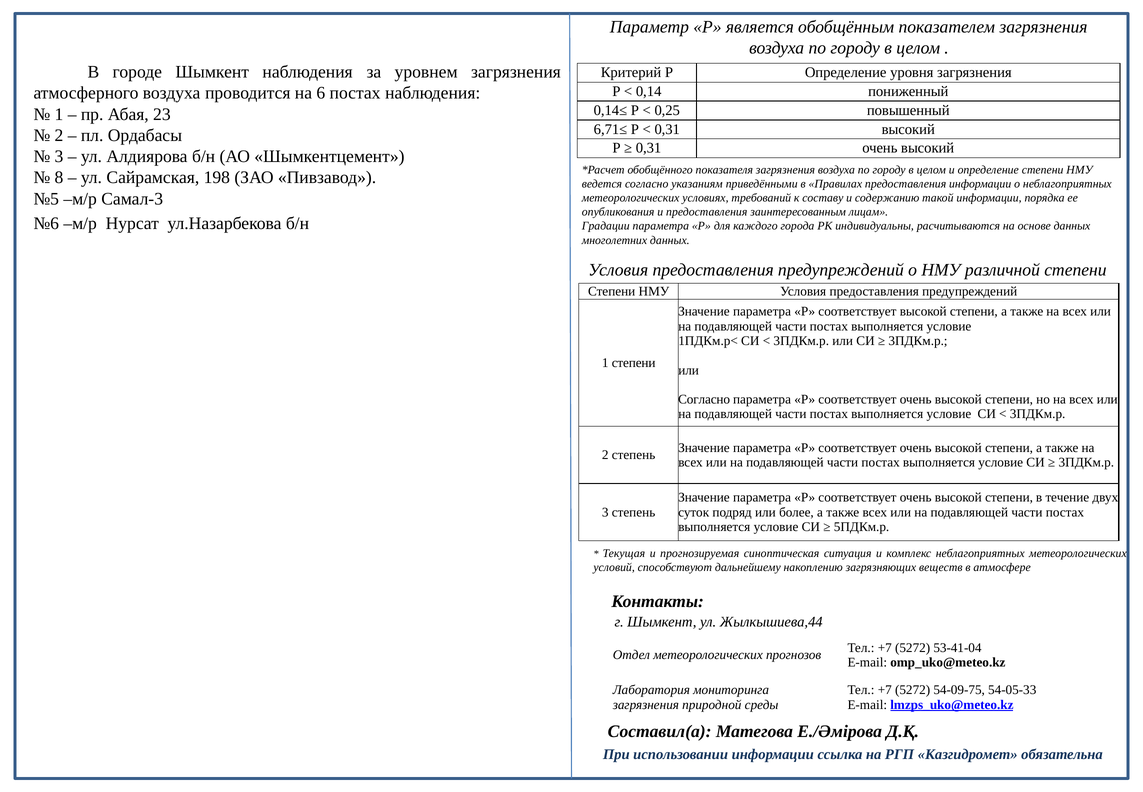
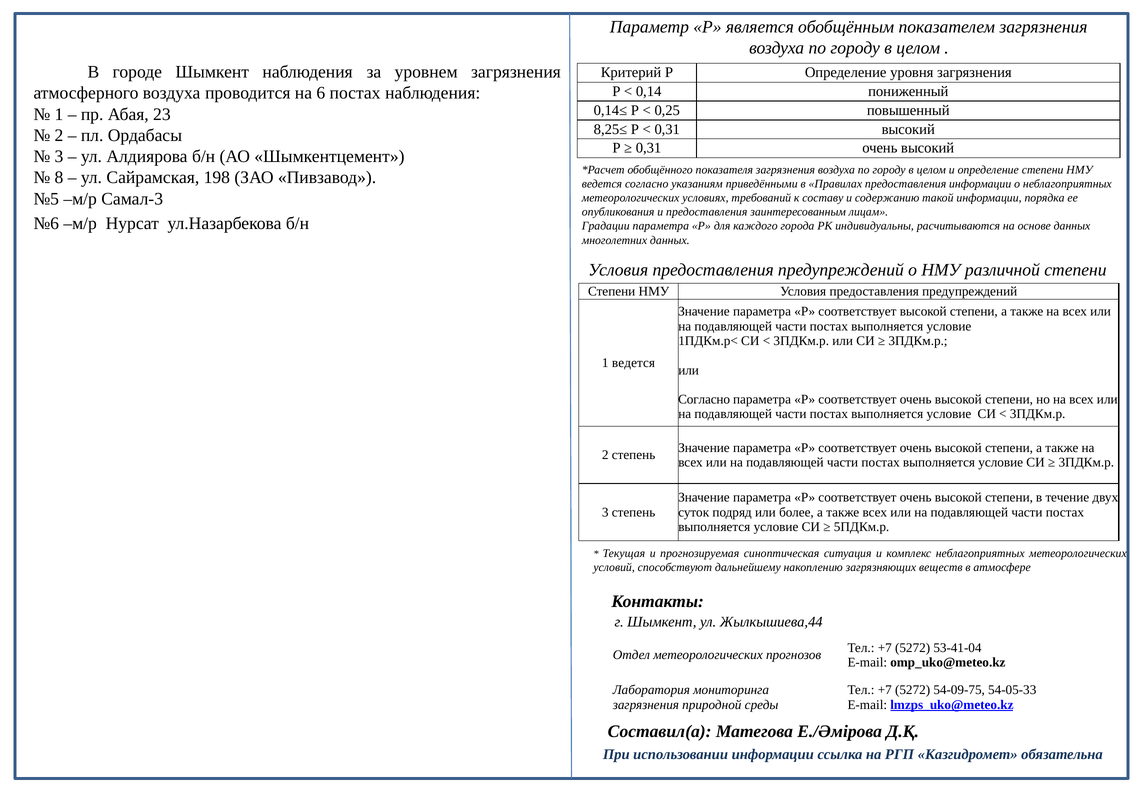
6,71≤: 6,71≤ -> 8,25≤
1 степени: степени -> ведется
